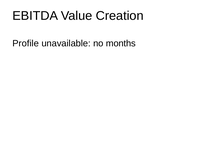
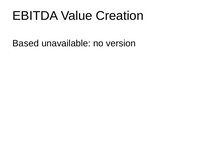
Profile: Profile -> Based
months: months -> version
